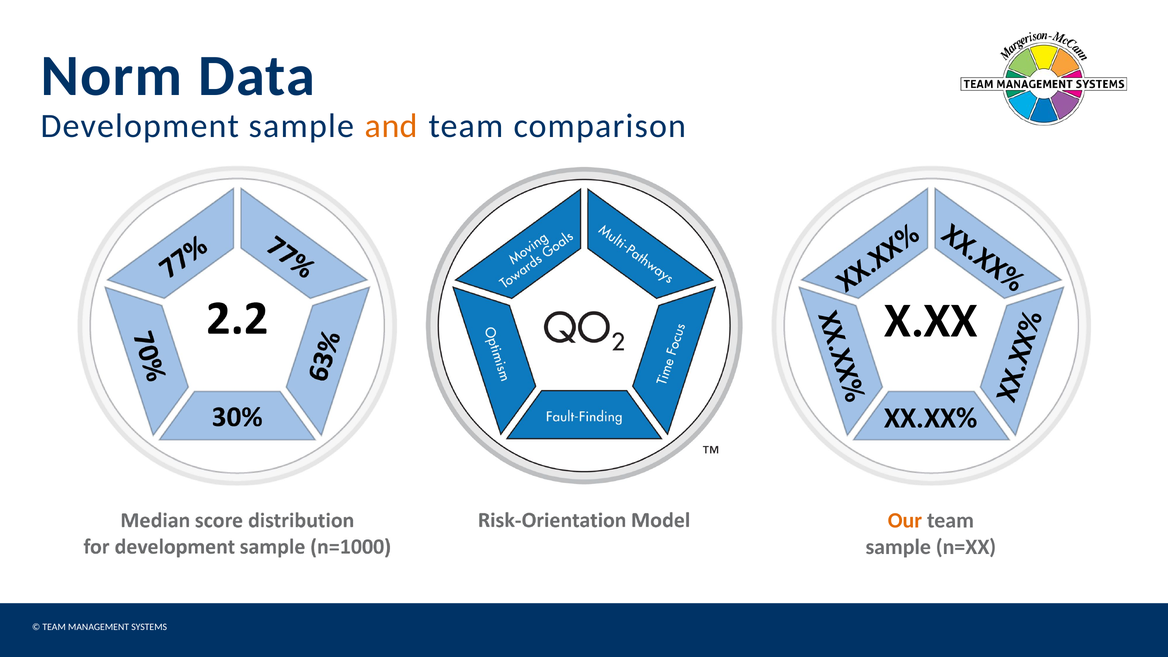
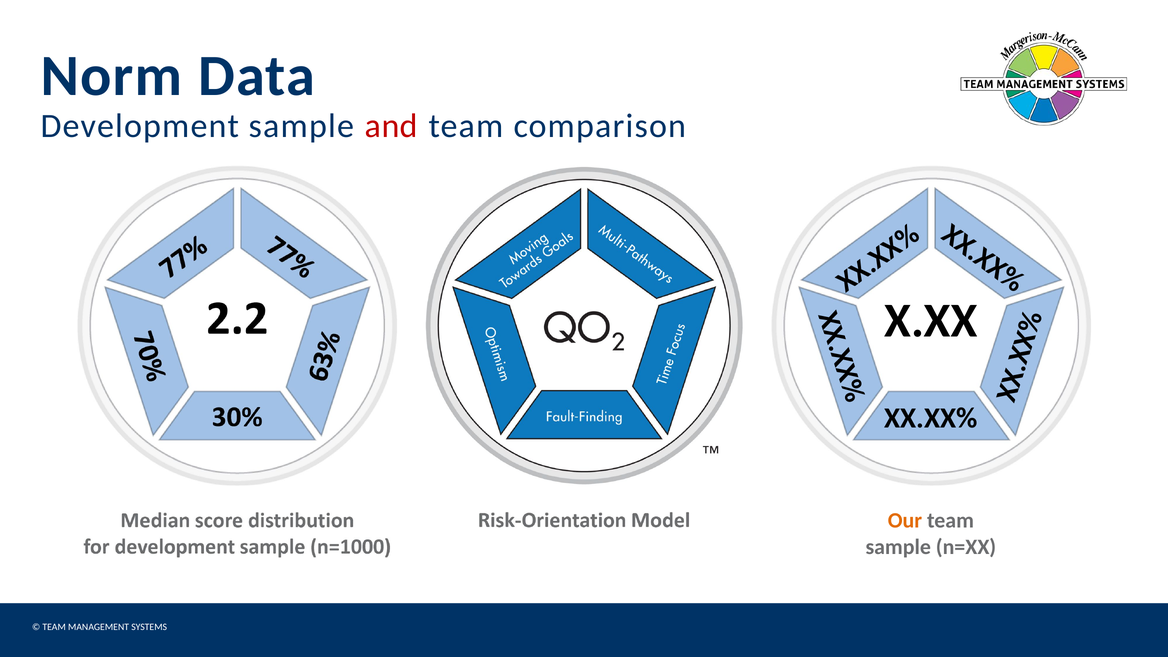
and colour: orange -> red
